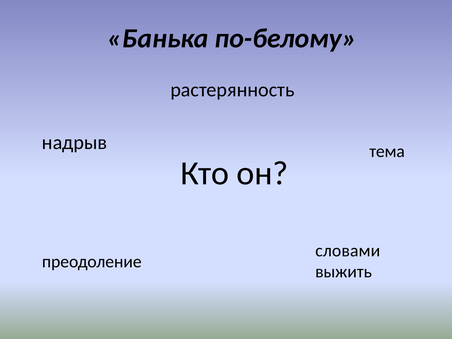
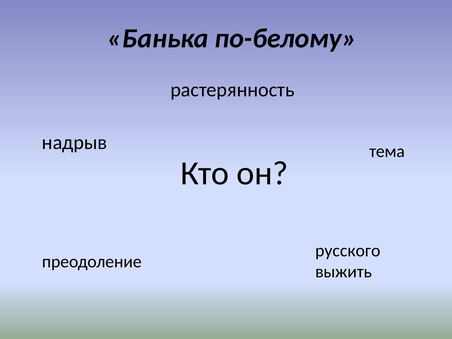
словами: словами -> русского
